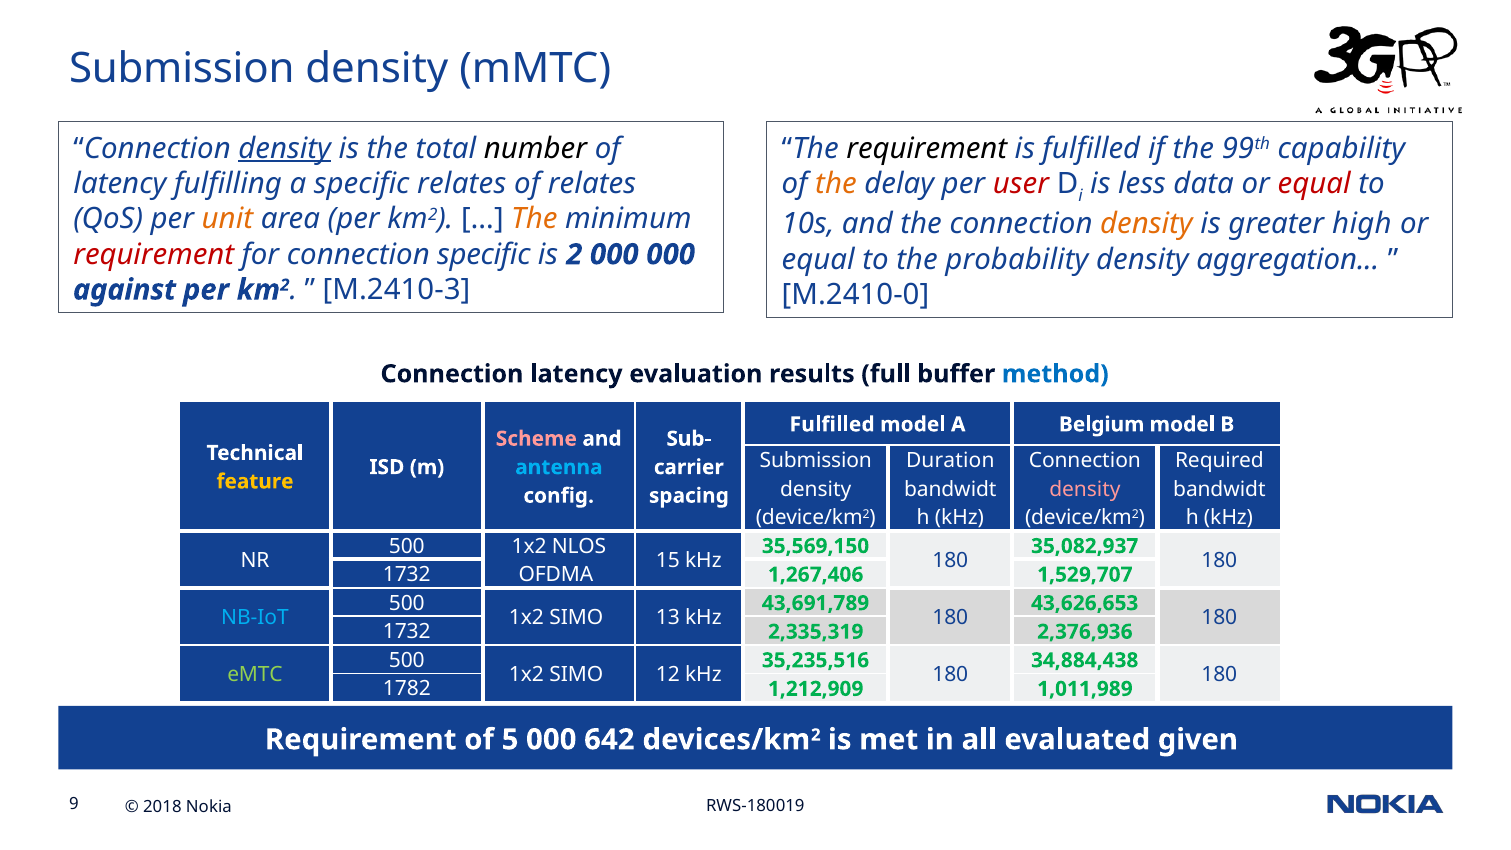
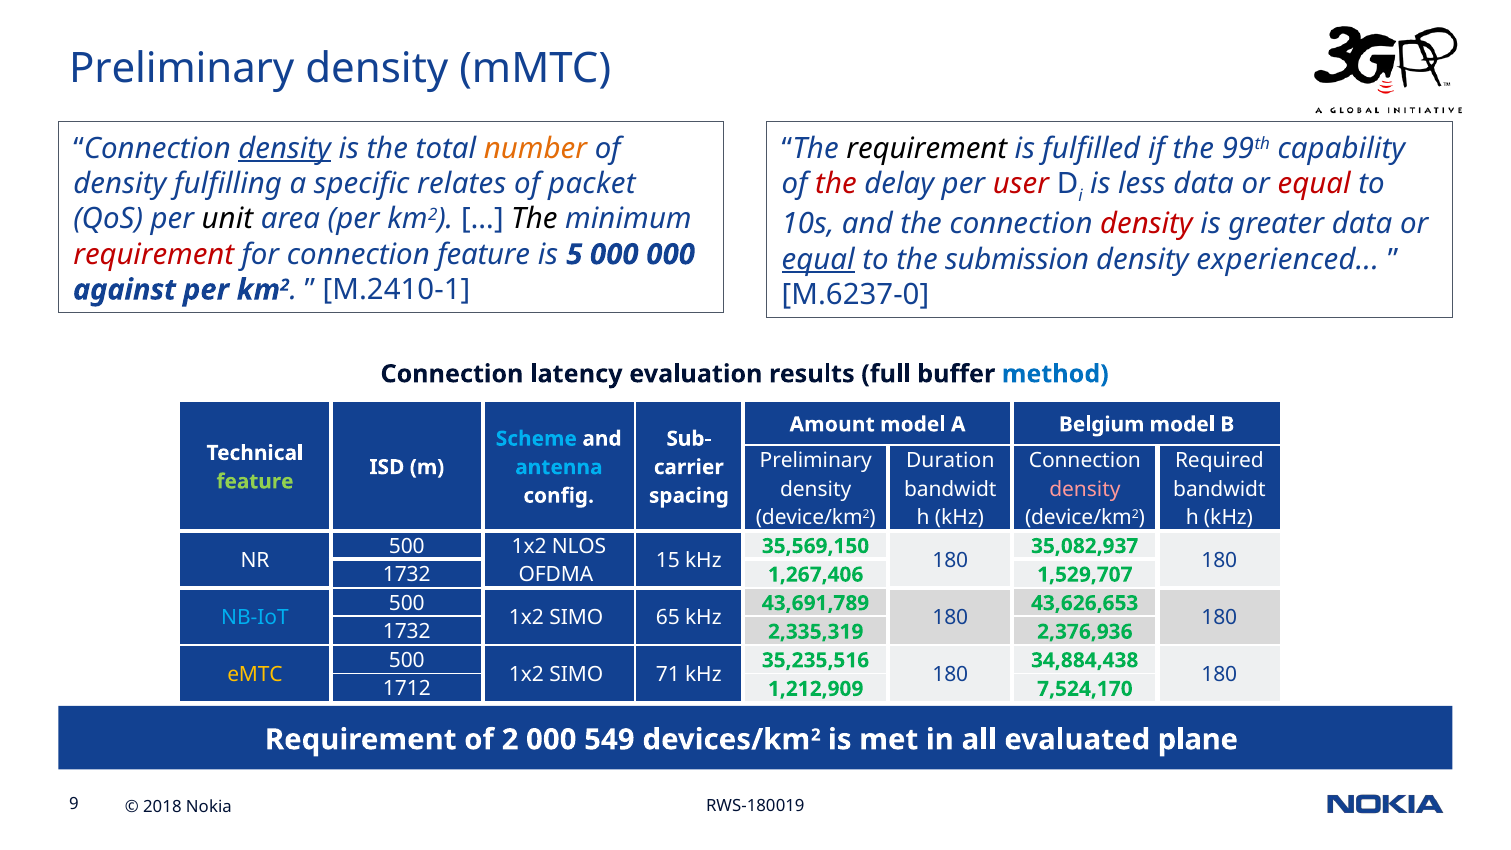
Submission at (182, 69): Submission -> Preliminary
number colour: black -> orange
latency at (120, 184): latency -> density
of relates: relates -> packet
the at (836, 184) colour: orange -> red
unit colour: orange -> black
The at (534, 219) colour: orange -> black
density at (1146, 224) colour: orange -> red
greater high: high -> data
connection specific: specific -> feature
2: 2 -> 5
equal at (818, 259) underline: none -> present
probability: probability -> submission
aggregation: aggregation -> experienced
M.2410-3: M.2410-3 -> M.2410-1
M.2410-0: M.2410-0 -> M.6237-0
Fulfilled at (832, 424): Fulfilled -> Amount
Scheme colour: pink -> light blue
Submission at (816, 461): Submission -> Preliminary
feature at (255, 482) colour: yellow -> light green
13: 13 -> 65
eMTC colour: light green -> yellow
12: 12 -> 71
1782: 1782 -> 1712
1,011,989: 1,011,989 -> 7,524,170
5: 5 -> 2
642: 642 -> 549
given: given -> plane
